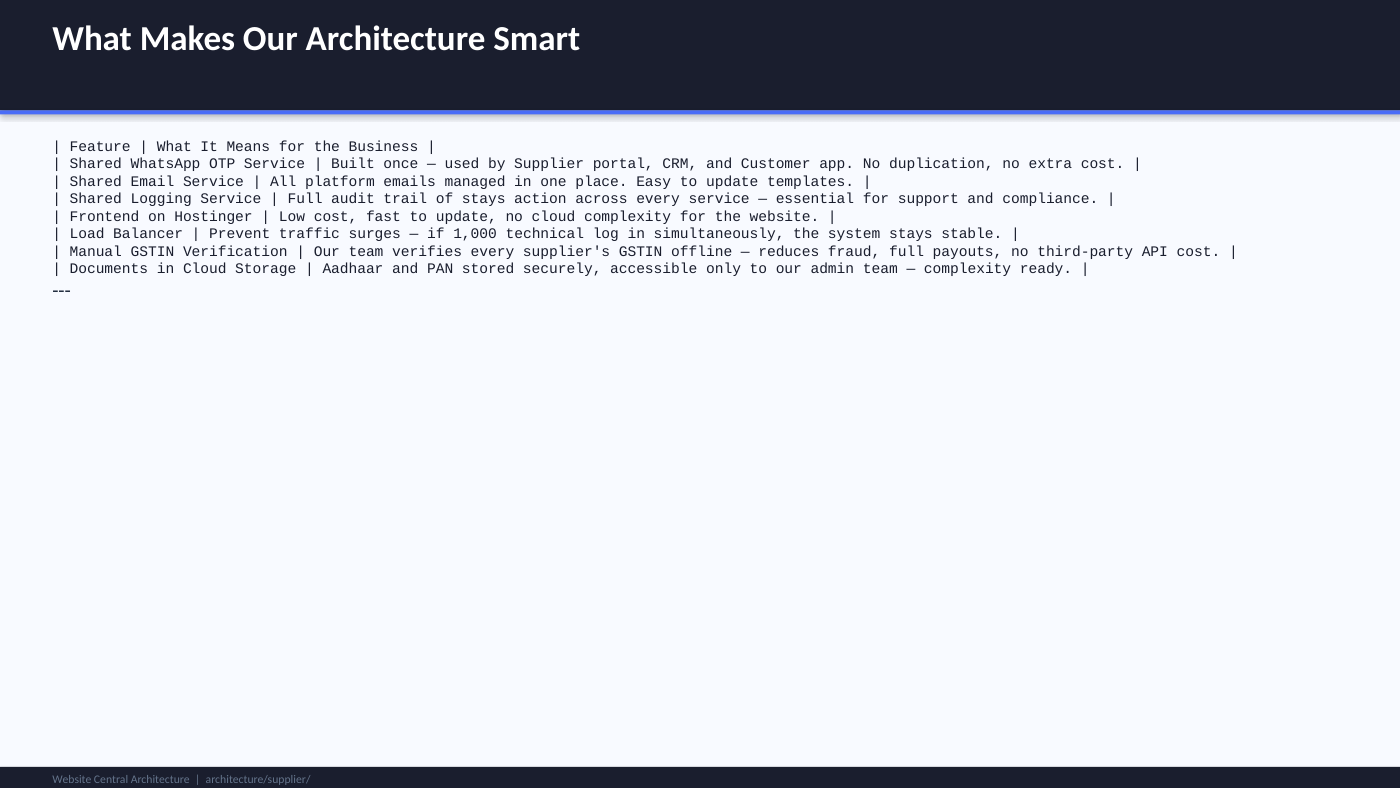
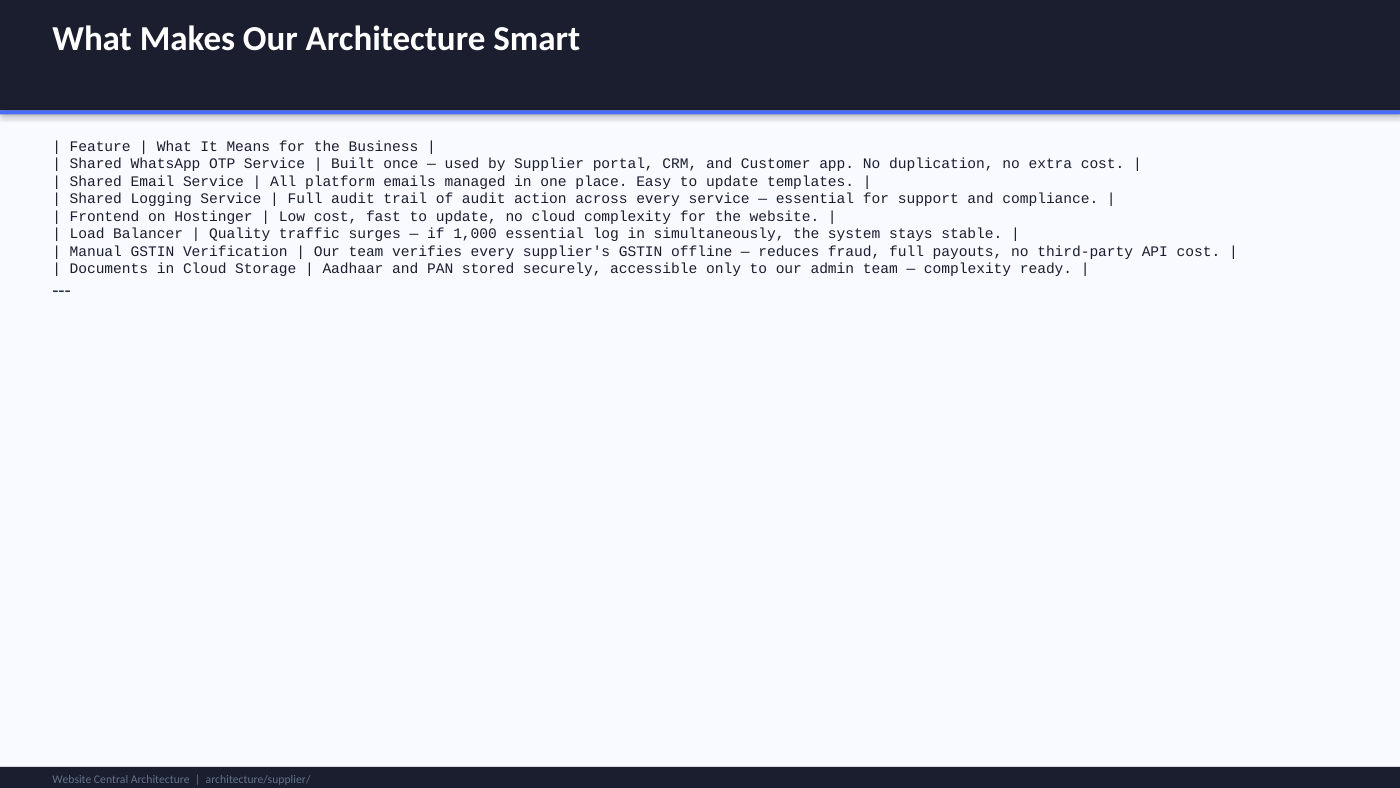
of stays: stays -> audit
Prevent: Prevent -> Quality
1,000 technical: technical -> essential
